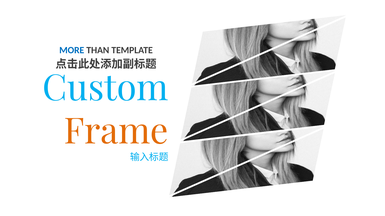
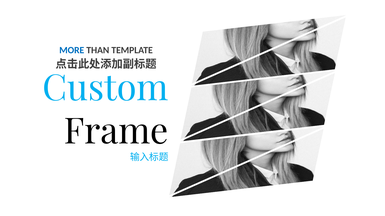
Frame colour: orange -> black
